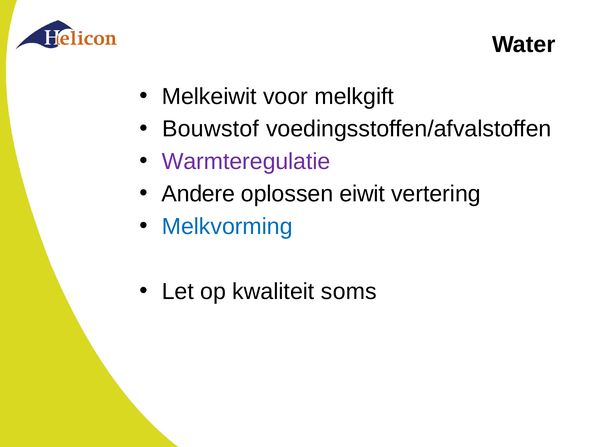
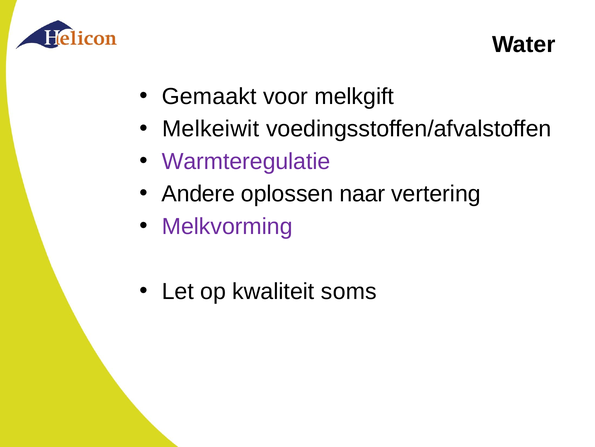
Melkeiwit: Melkeiwit -> Gemaakt
Bouwstof: Bouwstof -> Melkeiwit
eiwit: eiwit -> naar
Melkvorming colour: blue -> purple
